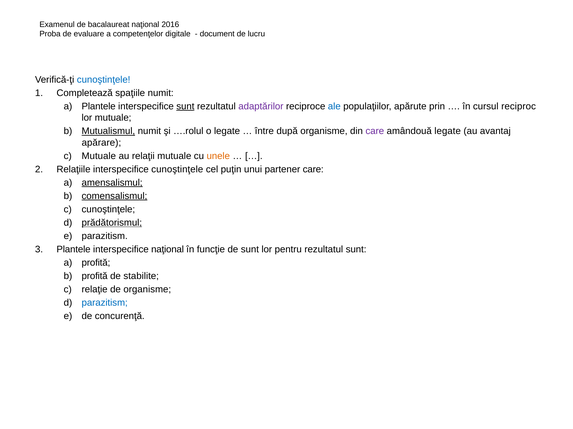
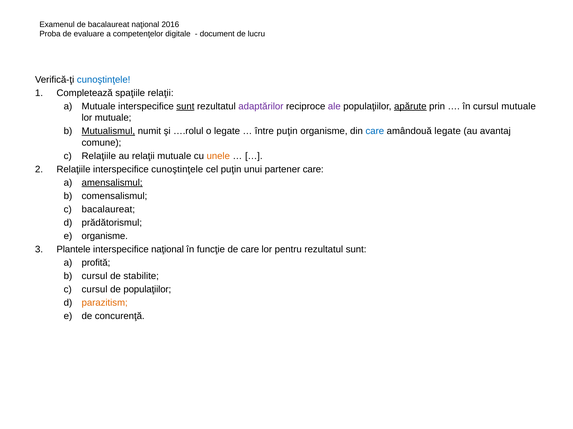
spaţiile numit: numit -> relaţii
a Plantele: Plantele -> Mutuale
ale colour: blue -> purple
apărute underline: none -> present
cursul reciproc: reciproc -> mutuale
între după: după -> puţin
care at (375, 131) colour: purple -> blue
apărare: apărare -> comune
Mutuale at (99, 156): Mutuale -> Relaţiile
comensalismul underline: present -> none
cunoştinţele at (108, 210): cunoştinţele -> bacalaureat
prădătorismul underline: present -> none
parazitism at (105, 236): parazitism -> organisme
de sunt: sunt -> care
profită at (95, 277): profită -> cursul
relaţie at (95, 290): relaţie -> cursul
de organisme: organisme -> populaţiilor
parazitism at (105, 303) colour: blue -> orange
